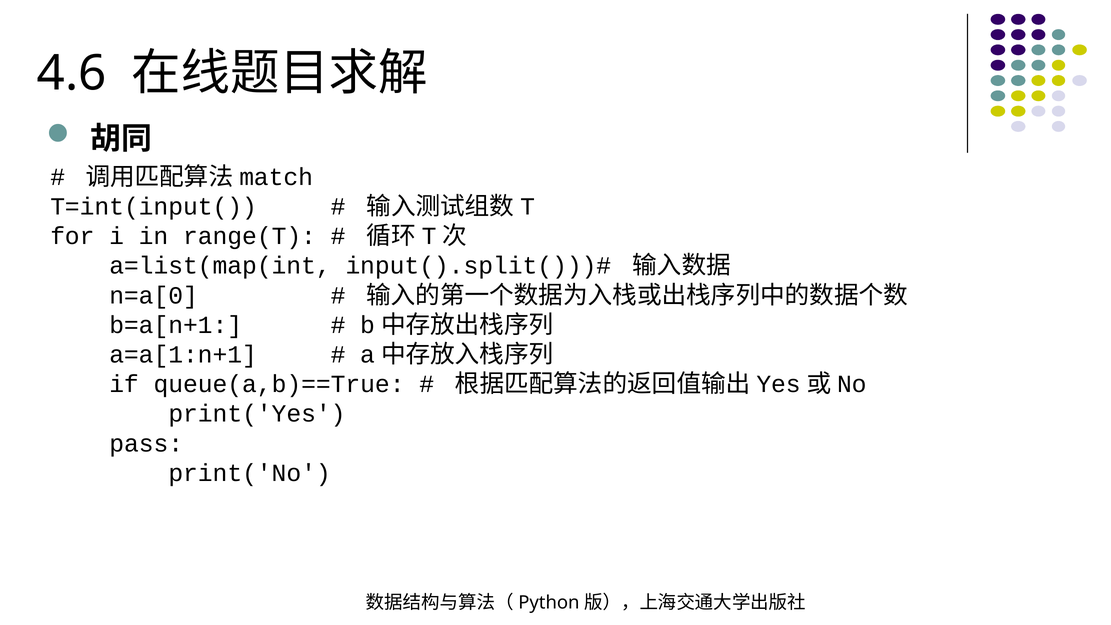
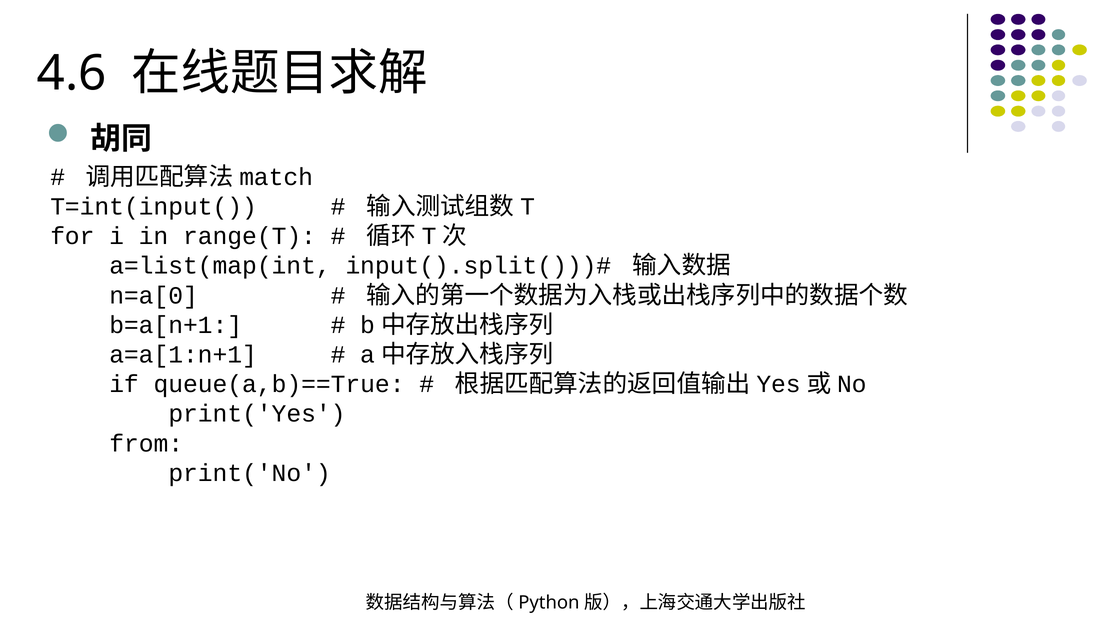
pass: pass -> from
